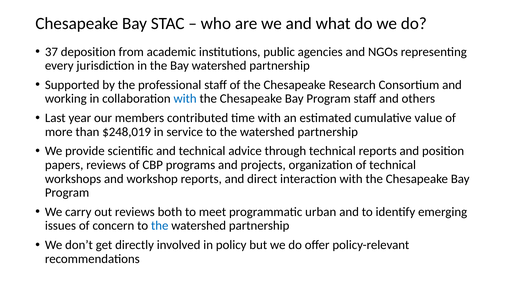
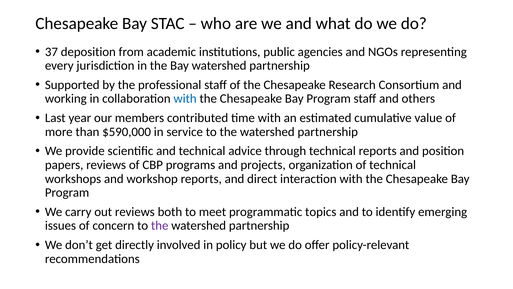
$248,019: $248,019 -> $590,000
urban: urban -> topics
the at (160, 225) colour: blue -> purple
